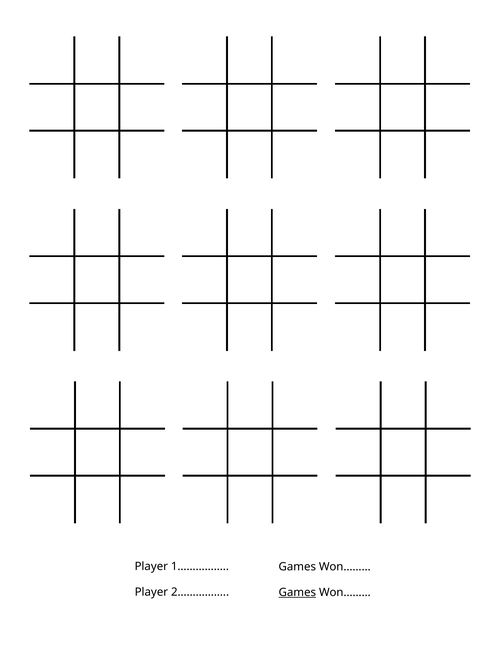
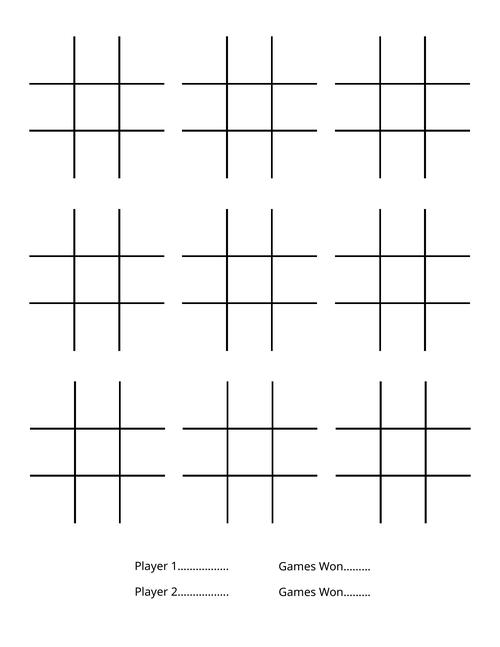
Games at (297, 592) underline: present -> none
